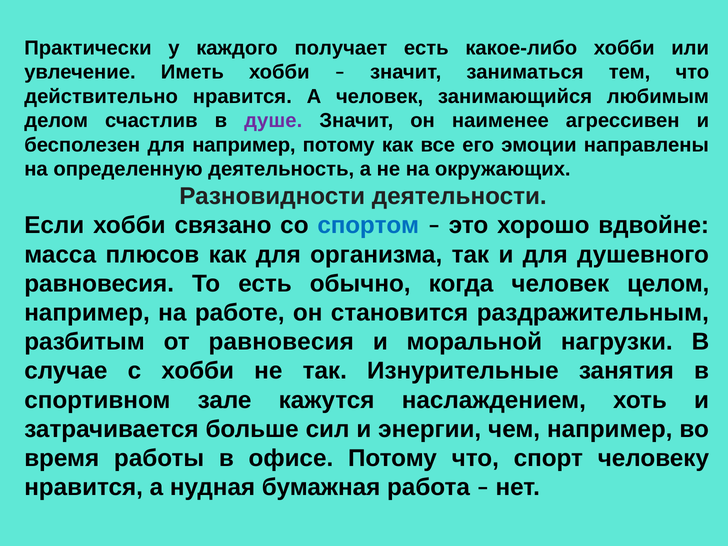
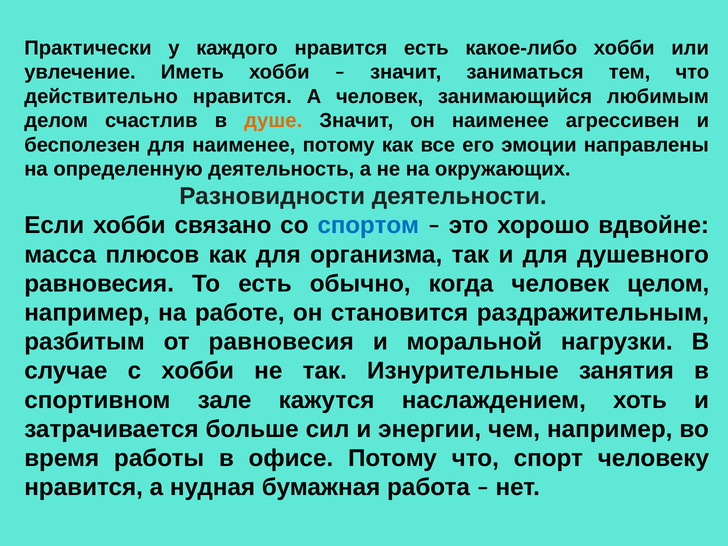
каждого получает: получает -> нравится
душе colour: purple -> orange
для например: например -> наименее
